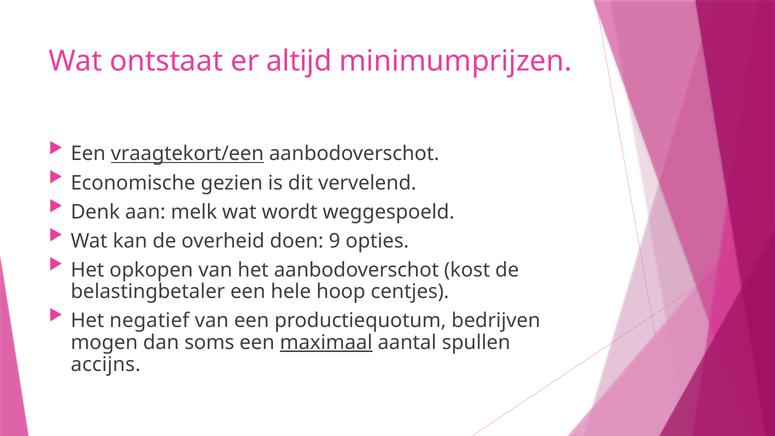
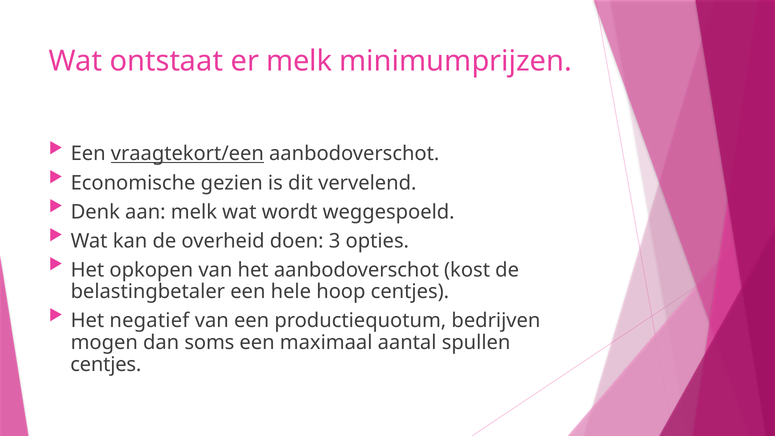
er altijd: altijd -> melk
9: 9 -> 3
maximaal underline: present -> none
accijns at (106, 364): accijns -> centjes
